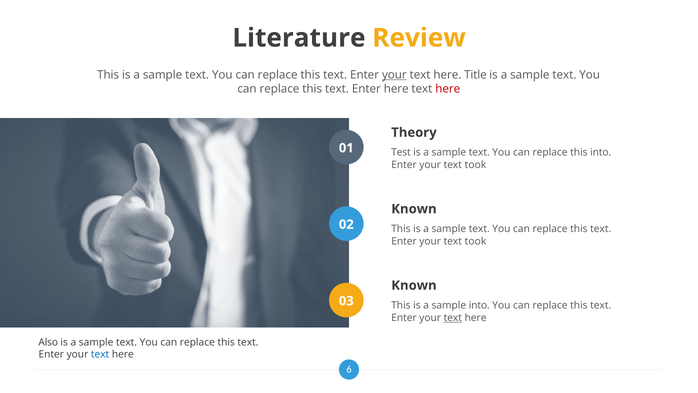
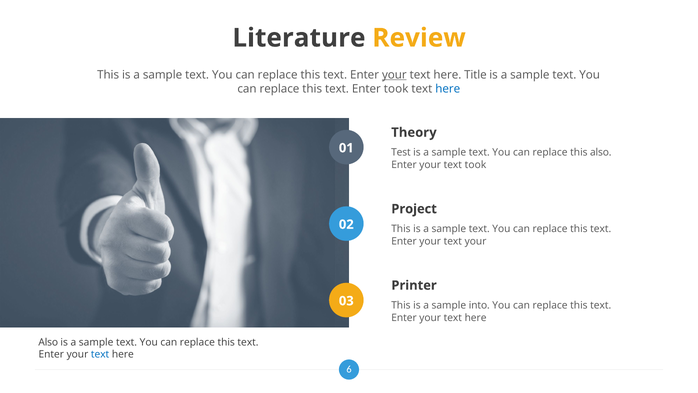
Enter here: here -> took
here at (448, 89) colour: red -> blue
this into: into -> also
Known at (414, 209): Known -> Project
took at (476, 241): took -> your
Known at (414, 285): Known -> Printer
text at (453, 317) underline: present -> none
